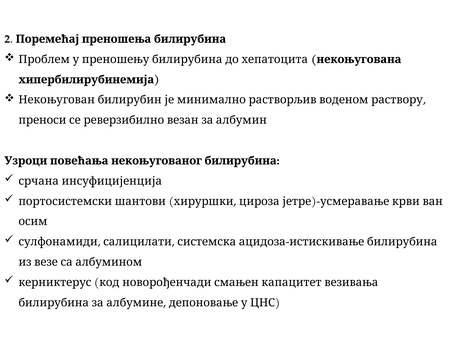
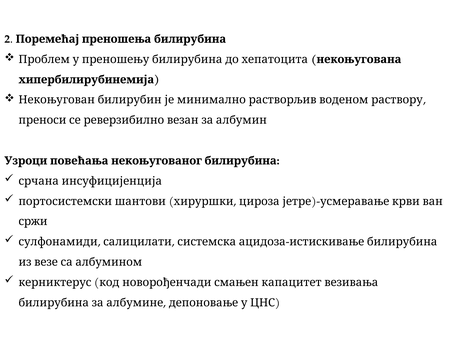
осим: осим -> сржи
